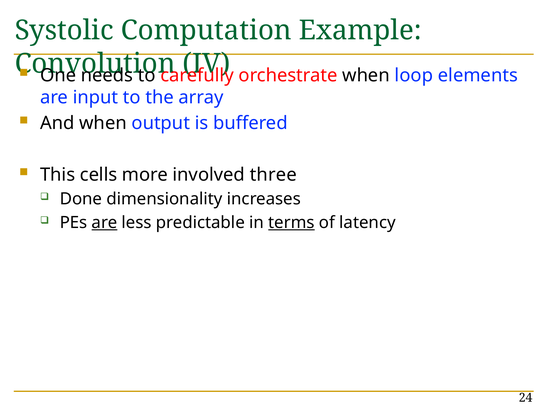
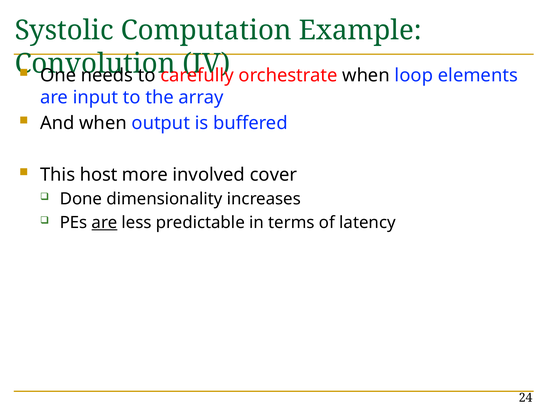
cells: cells -> host
three: three -> cover
terms underline: present -> none
